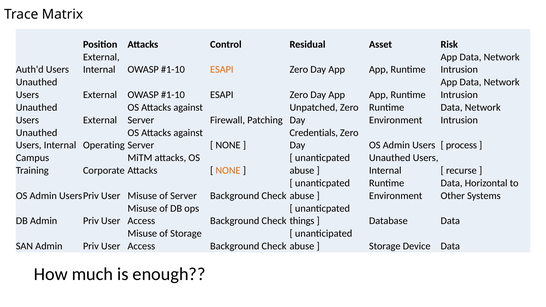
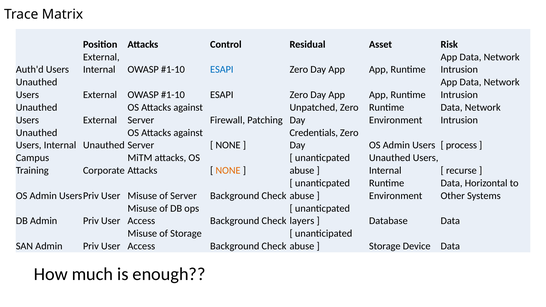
ESAPI at (222, 70) colour: orange -> blue
Internal Operating: Operating -> Unauthed
things: things -> layers
